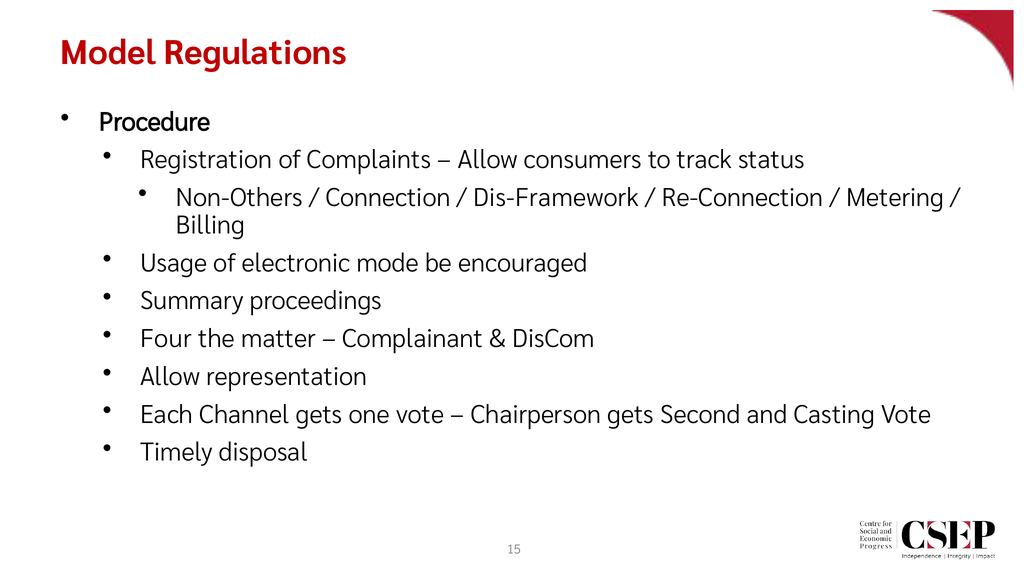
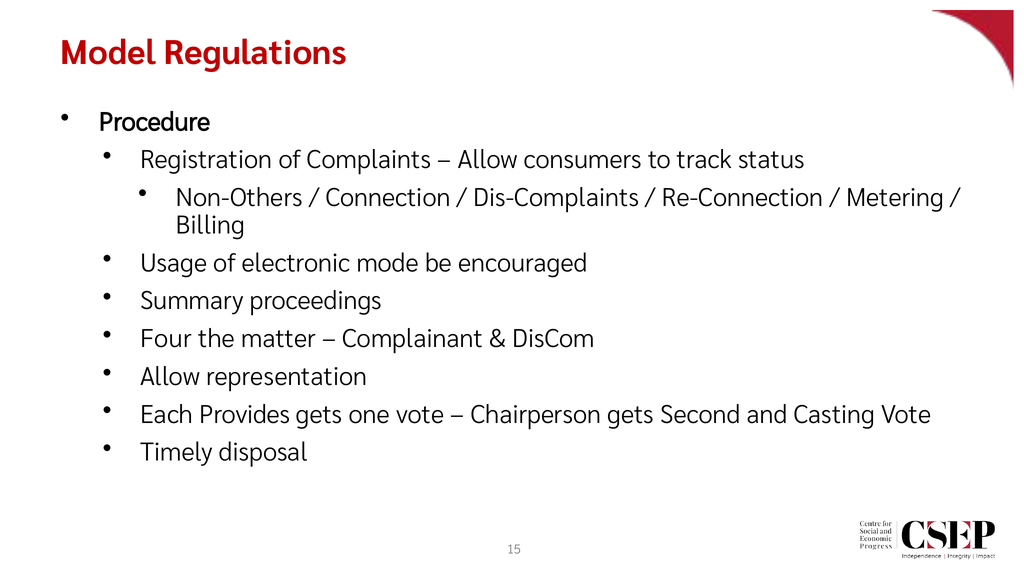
Dis-Framework: Dis-Framework -> Dis-Complaints
Channel: Channel -> Provides
